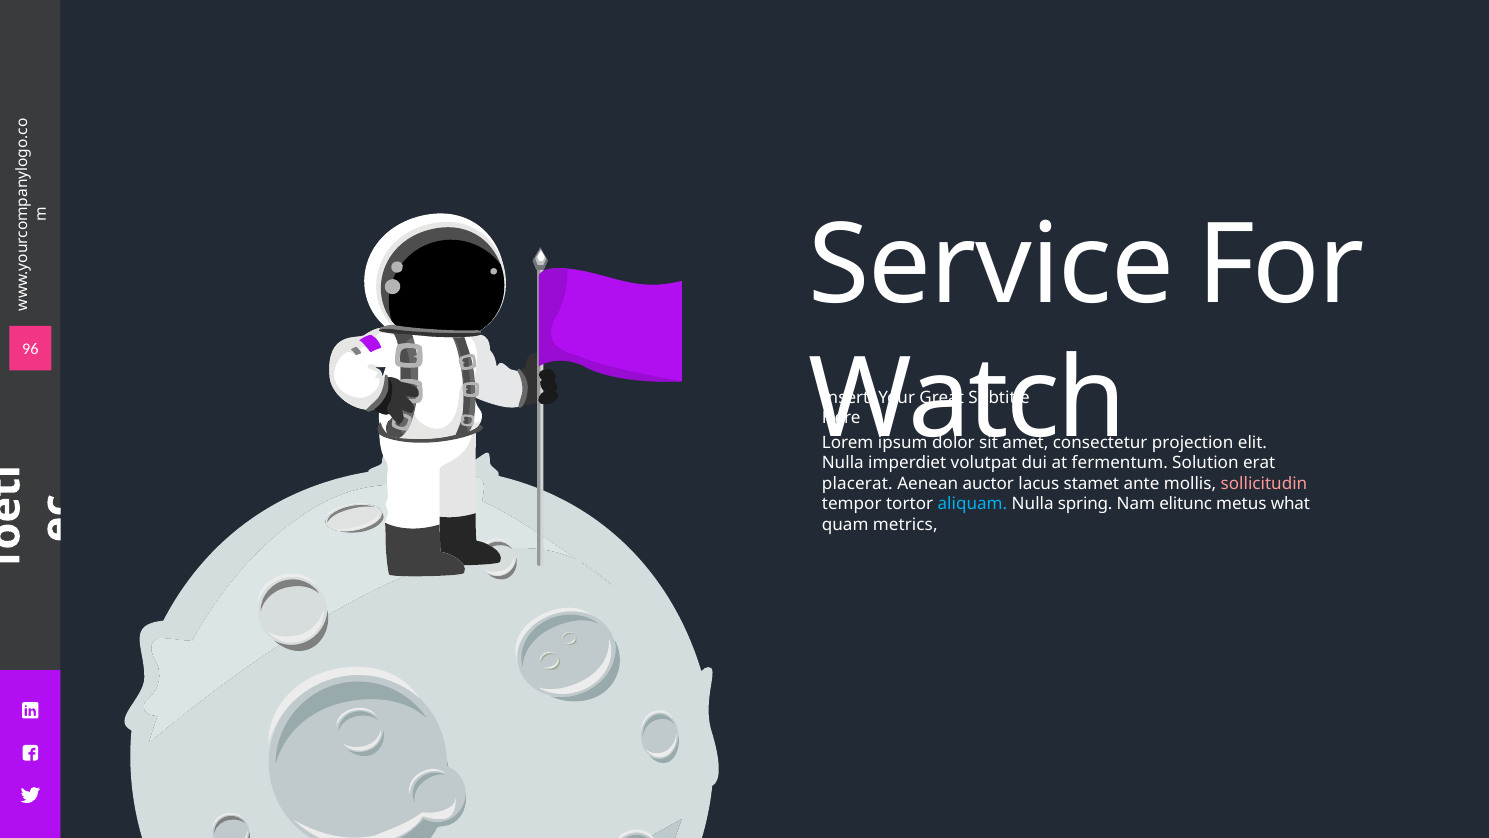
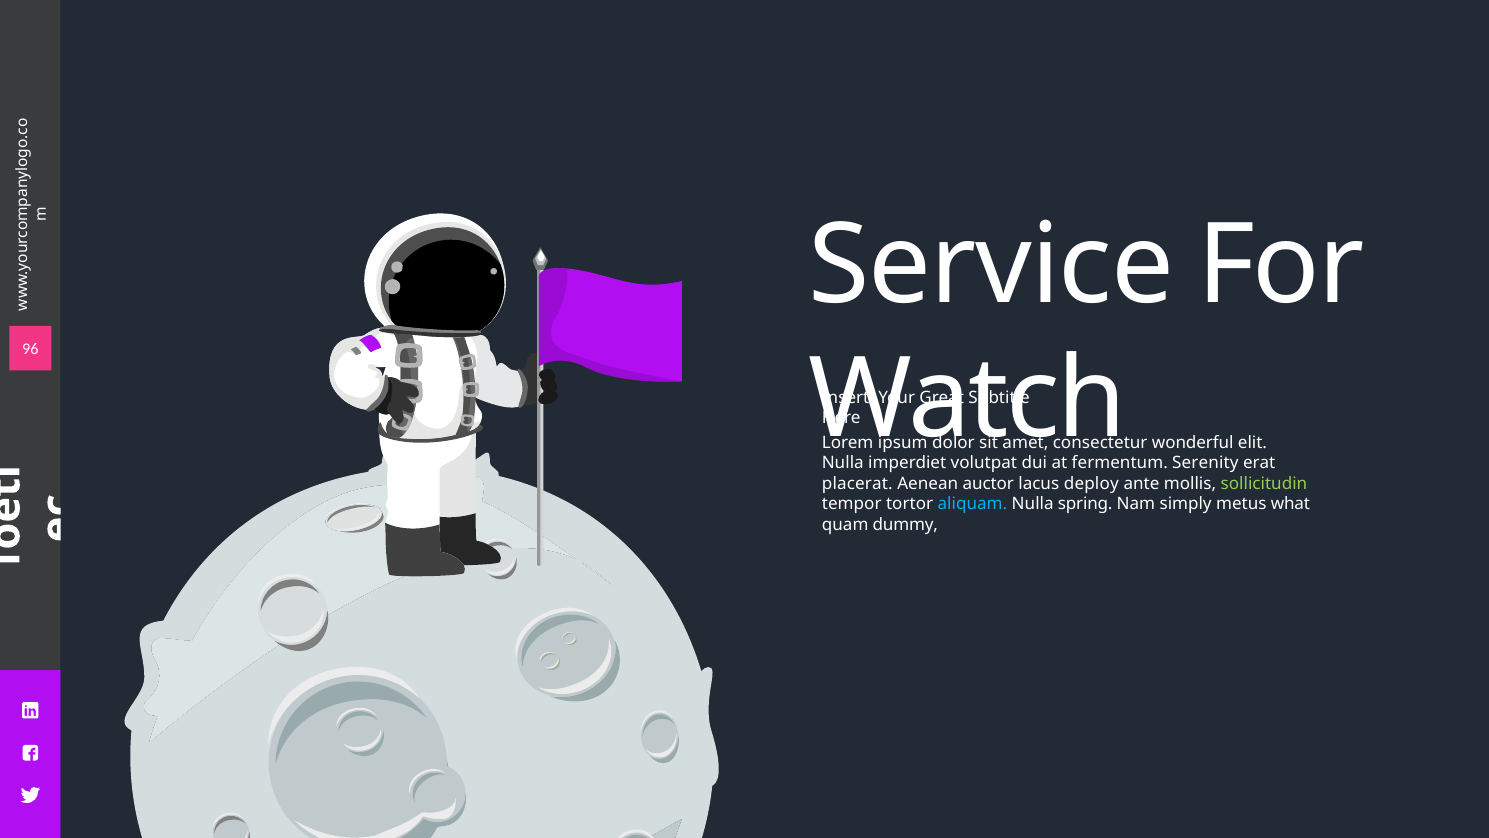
projection: projection -> wonderful
Solution: Solution -> Serenity
stamet: stamet -> deploy
sollicitudin colour: pink -> light green
elitunc: elitunc -> simply
metrics: metrics -> dummy
